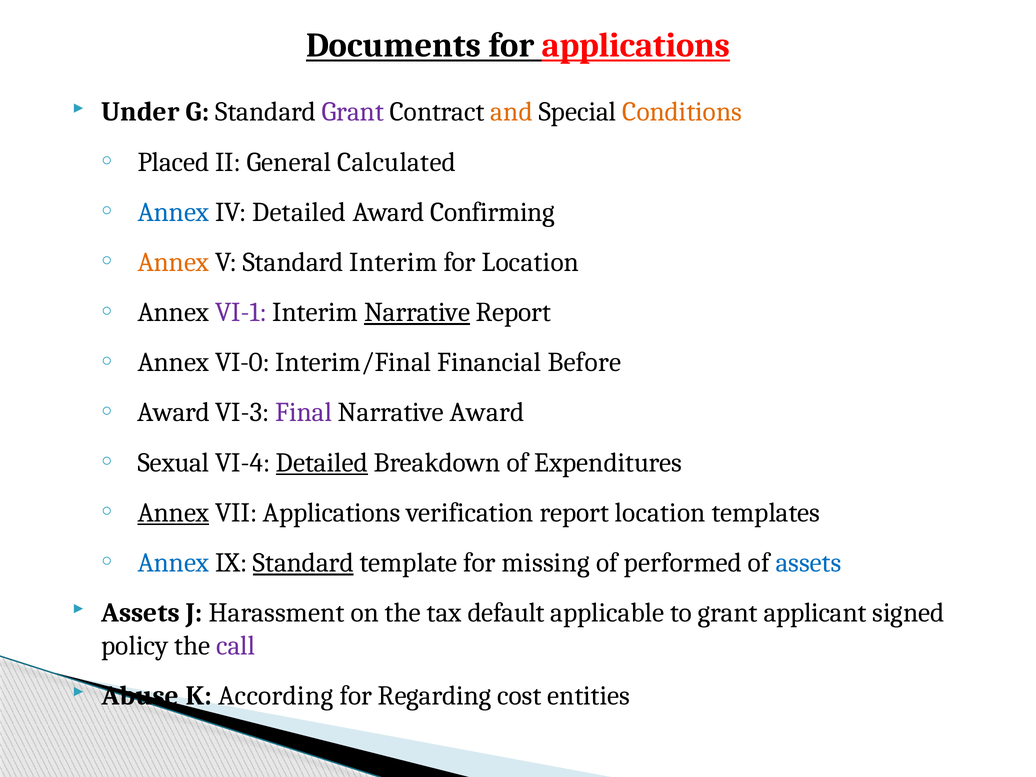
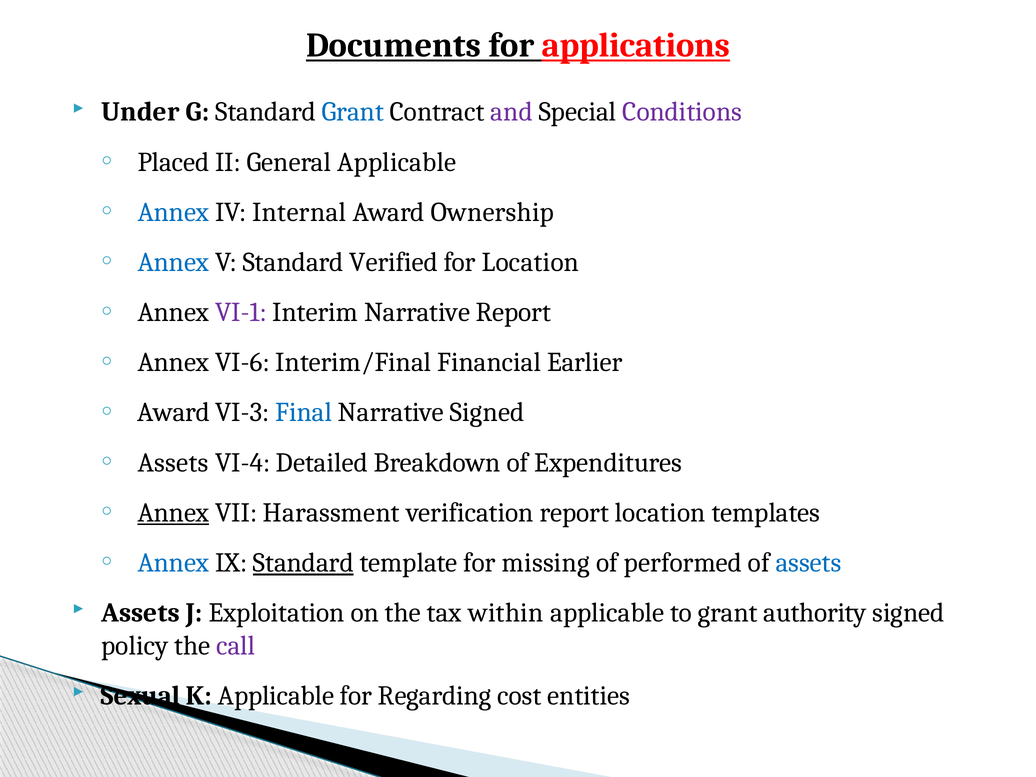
Grant at (353, 112) colour: purple -> blue
and colour: orange -> purple
Conditions colour: orange -> purple
General Calculated: Calculated -> Applicable
IV Detailed: Detailed -> Internal
Confirming: Confirming -> Ownership
Annex at (173, 262) colour: orange -> blue
Standard Interim: Interim -> Verified
Narrative at (417, 312) underline: present -> none
VI-0: VI-0 -> VI-6
Before: Before -> Earlier
Final colour: purple -> blue
Narrative Award: Award -> Signed
Sexual at (173, 463): Sexual -> Assets
Detailed at (322, 463) underline: present -> none
VII Applications: Applications -> Harassment
Harassment: Harassment -> Exploitation
default: default -> within
applicant: applicant -> authority
Abuse: Abuse -> Sexual
K According: According -> Applicable
